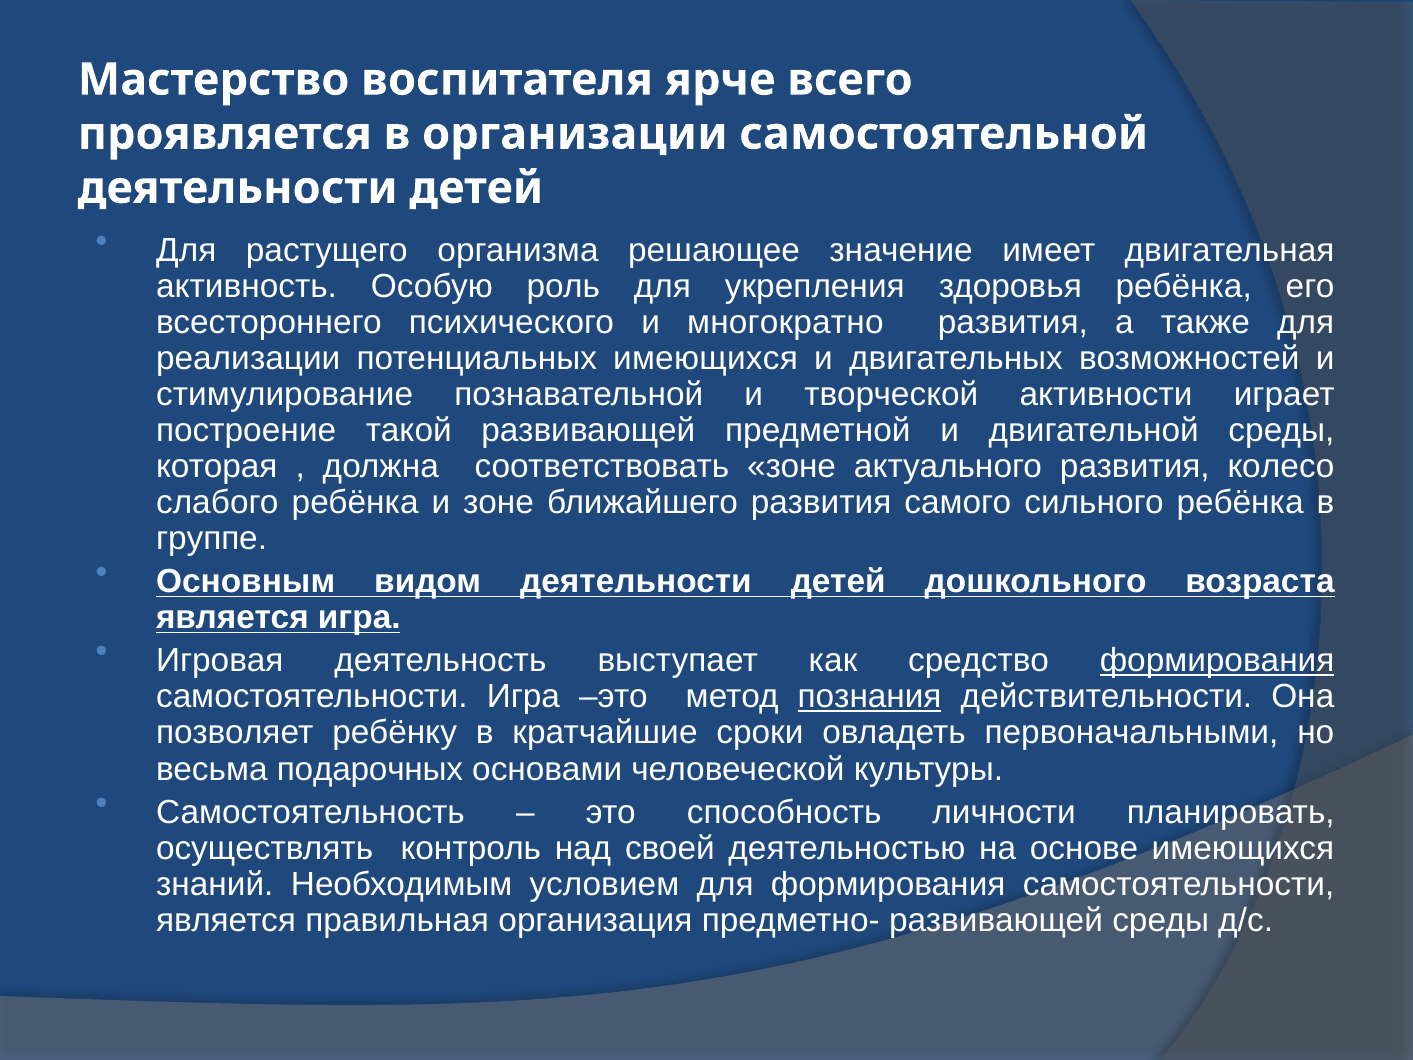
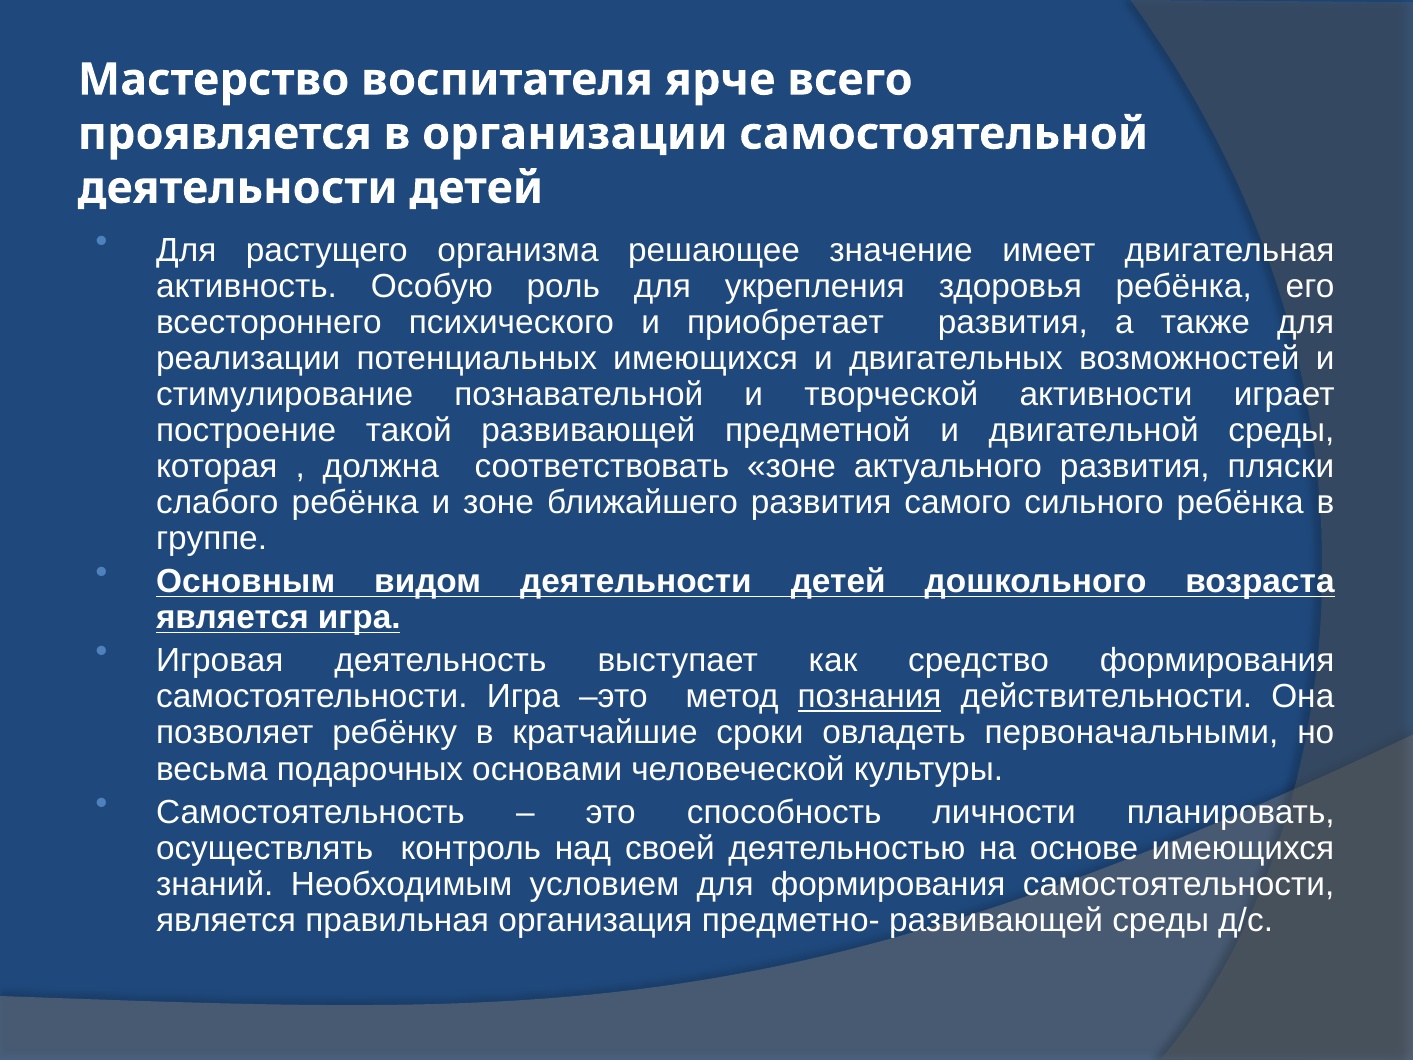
многократно: многократно -> приобретает
колесо: колесо -> пляски
формирования at (1217, 661) underline: present -> none
